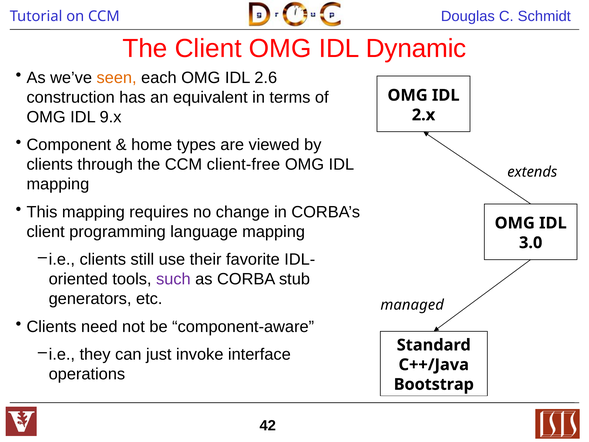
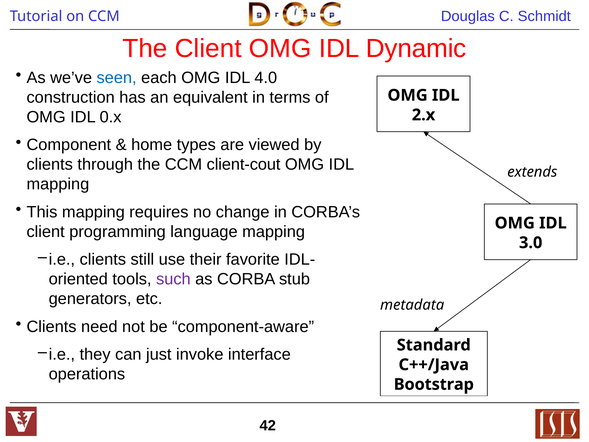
seen colour: orange -> blue
2.6: 2.6 -> 4.0
9.x: 9.x -> 0.x
client-free: client-free -> client-cout
managed: managed -> metadata
